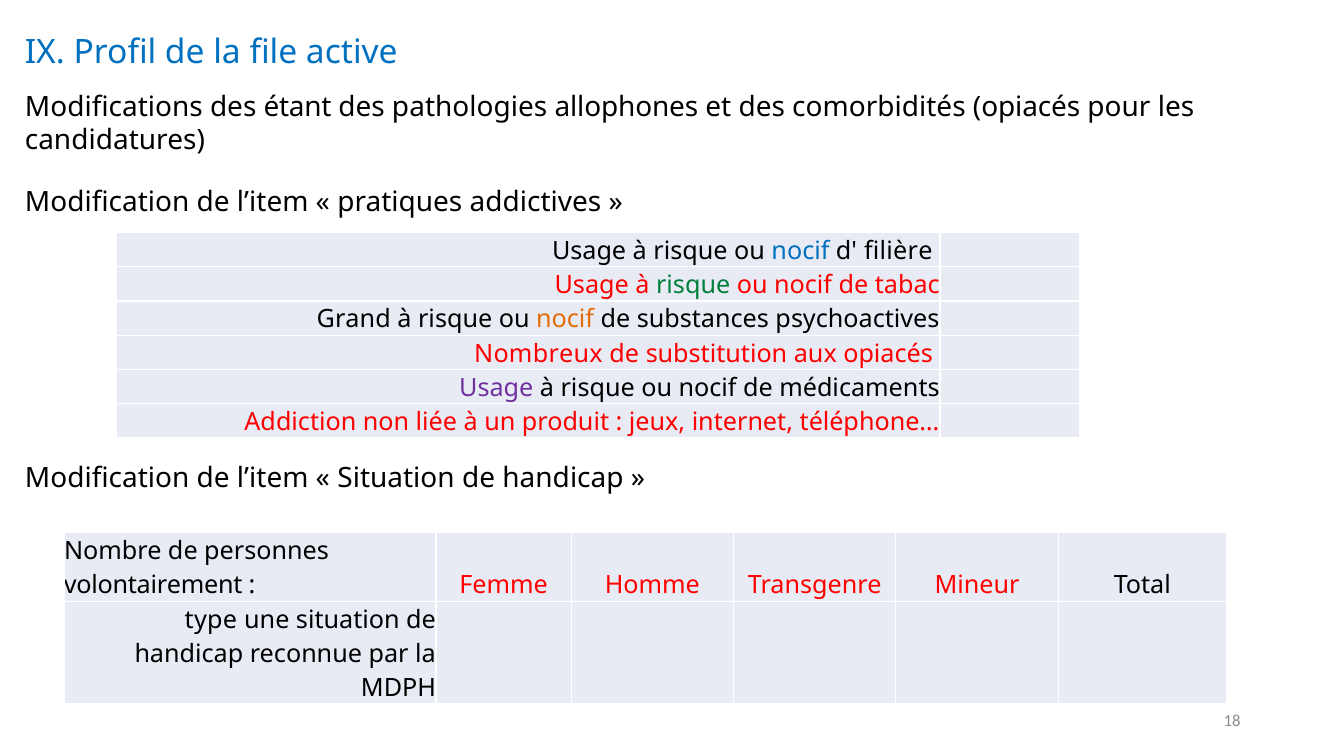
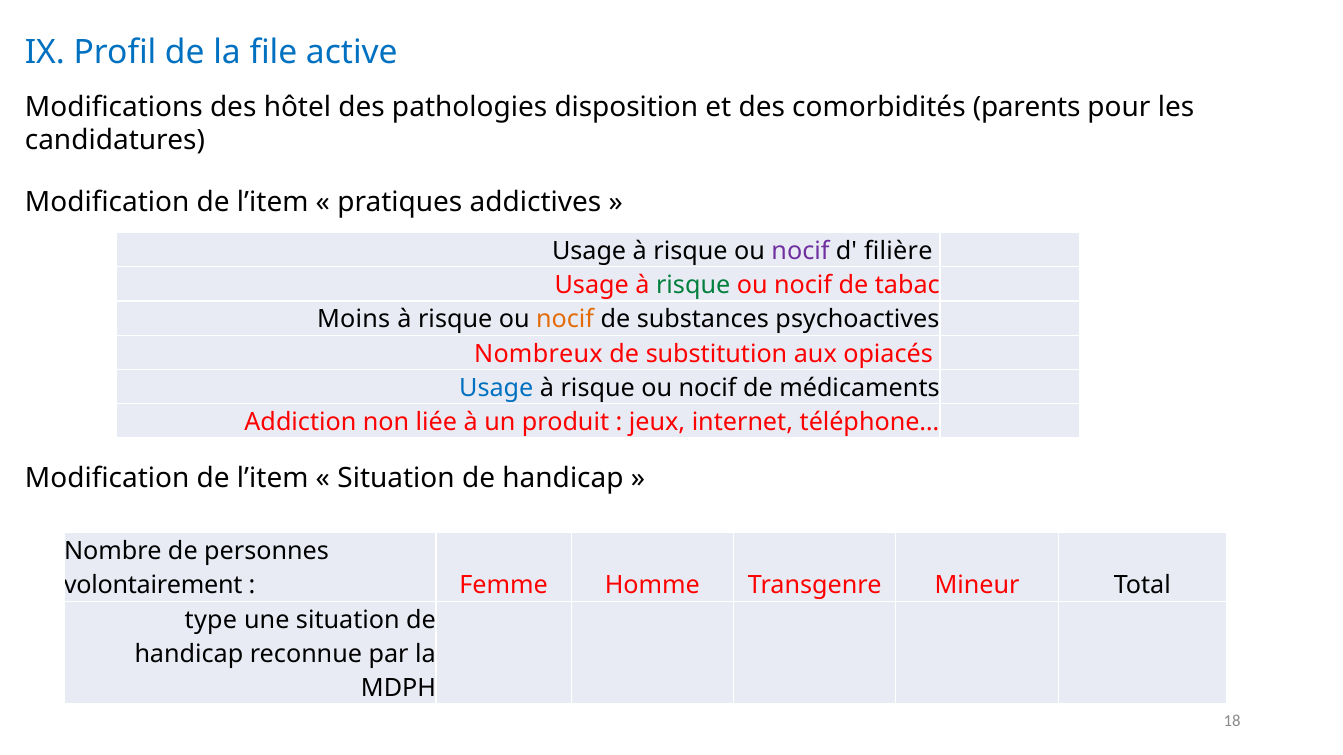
étant: étant -> hôtel
allophones: allophones -> disposition
comorbidités opiacés: opiacés -> parents
nocif at (800, 251) colour: blue -> purple
Grand: Grand -> Moins
Usage at (496, 388) colour: purple -> blue
